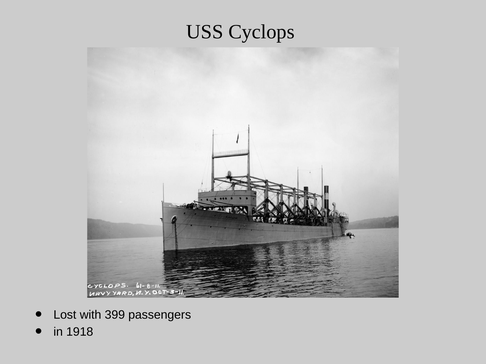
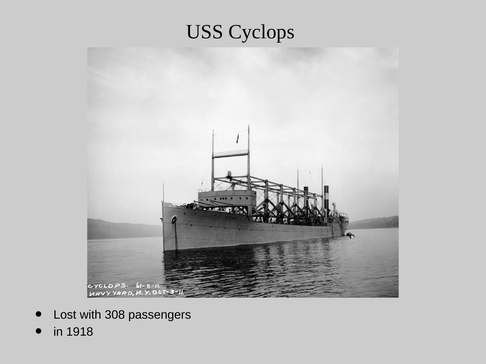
399: 399 -> 308
